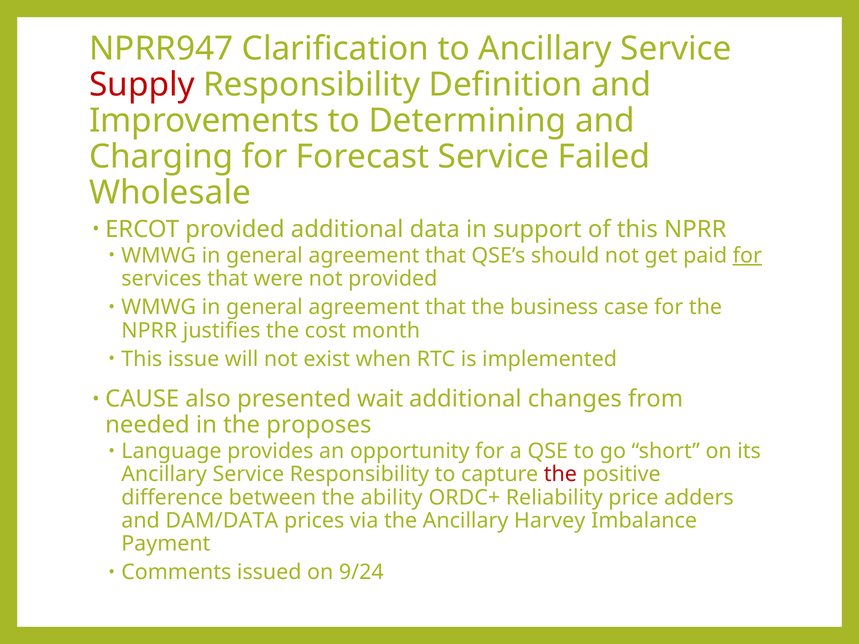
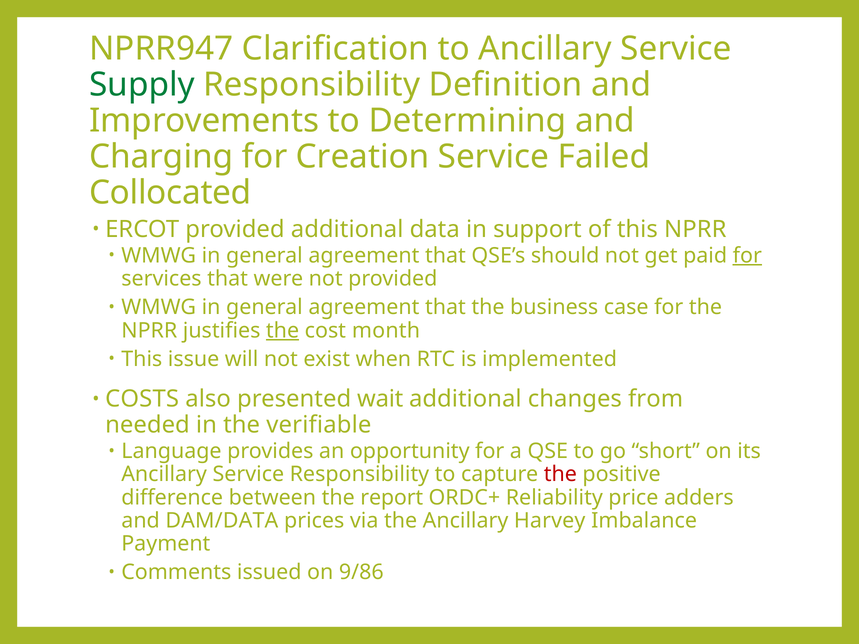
Supply colour: red -> green
Forecast: Forecast -> Creation
Wholesale: Wholesale -> Collocated
the at (283, 331) underline: none -> present
CAUSE: CAUSE -> COSTS
proposes: proposes -> verifiable
ability: ability -> report
9/24: 9/24 -> 9/86
